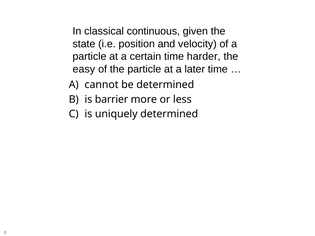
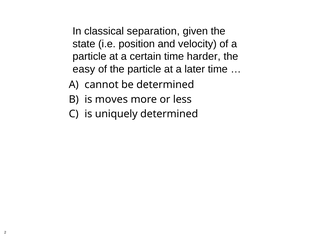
continuous: continuous -> separation
barrier: barrier -> moves
